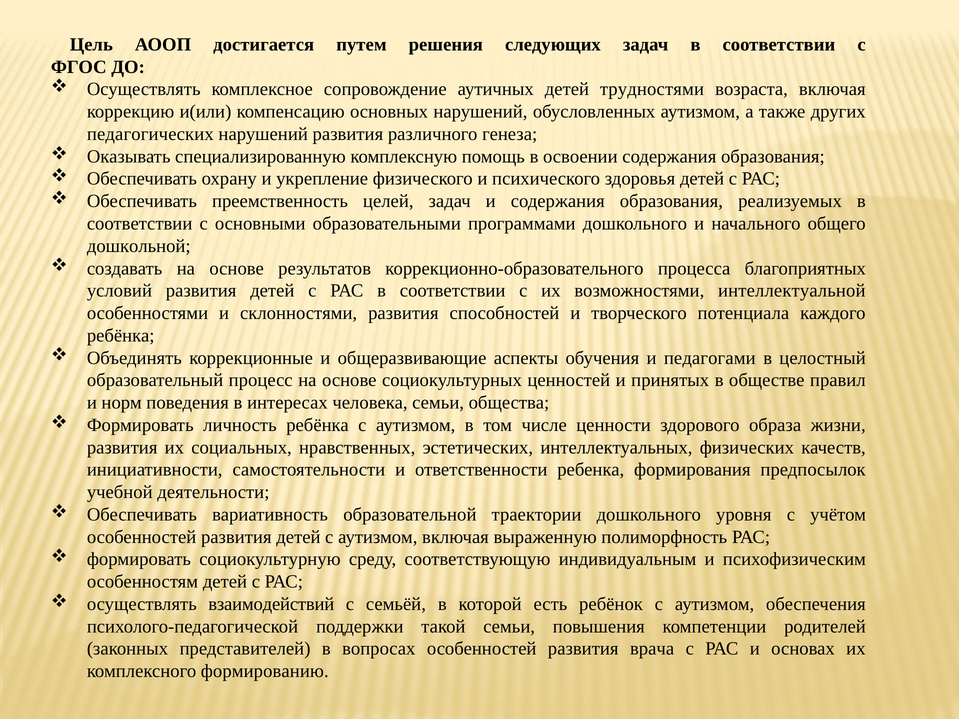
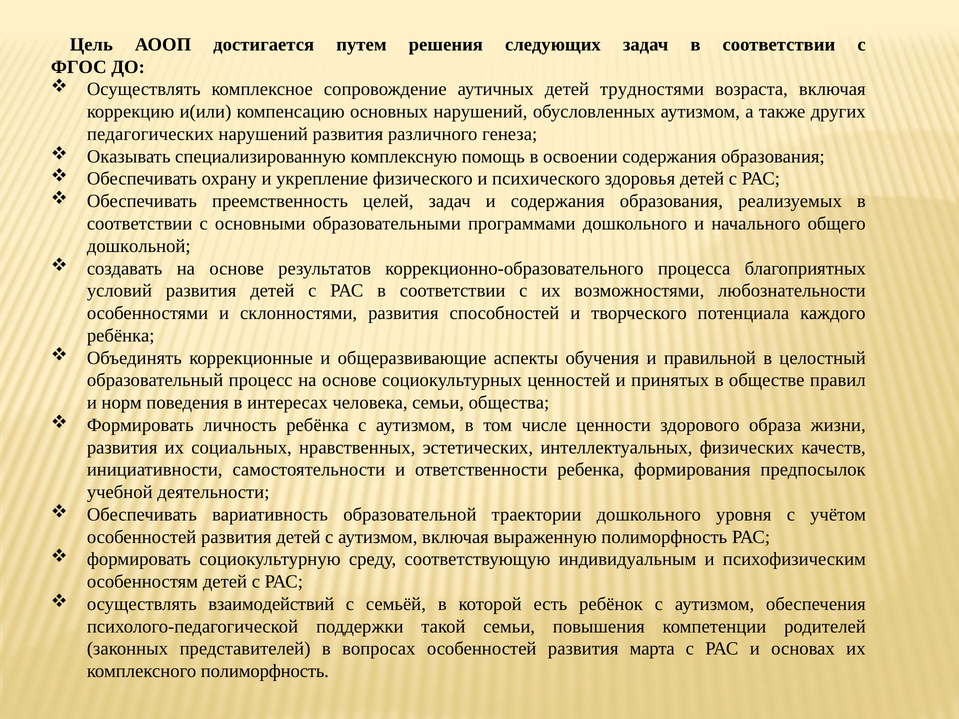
интеллектуальной: интеллектуальной -> любознательности
педагогами: педагогами -> правильной
врача: врача -> марта
комплексного формированию: формированию -> полиморфность
